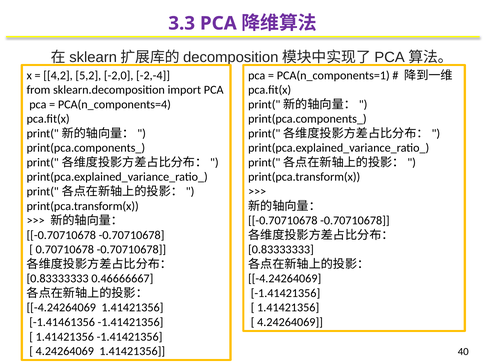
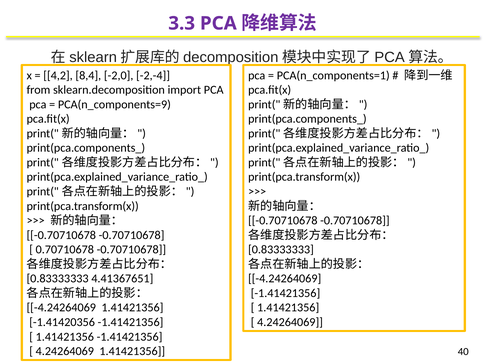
5,2: 5,2 -> 8,4
PCA(n_components=4: PCA(n_components=4 -> PCA(n_components=9
0.46666667: 0.46666667 -> 4.41367651
-1.41461356: -1.41461356 -> -1.41420356
